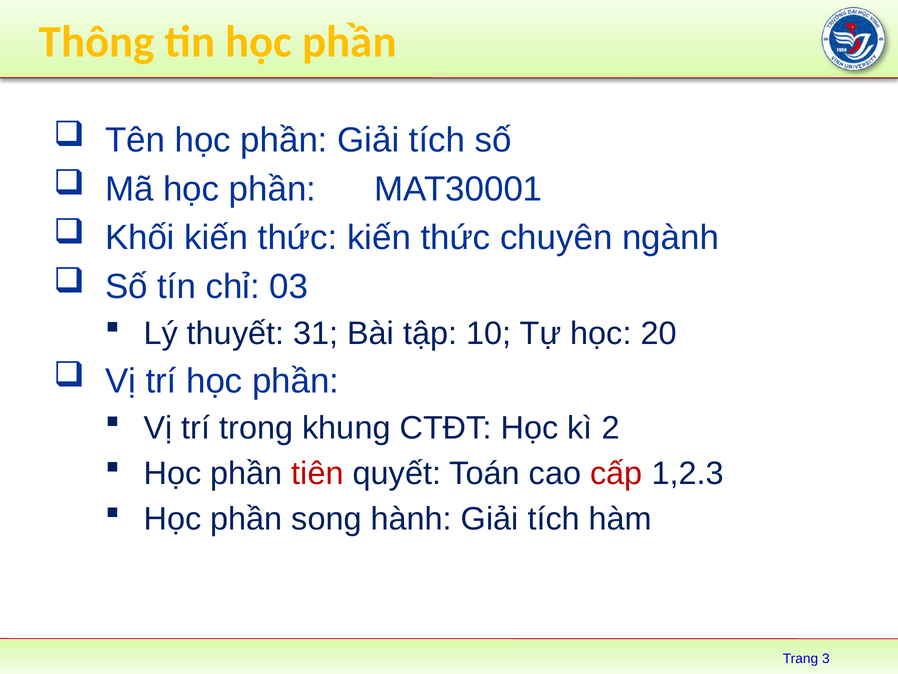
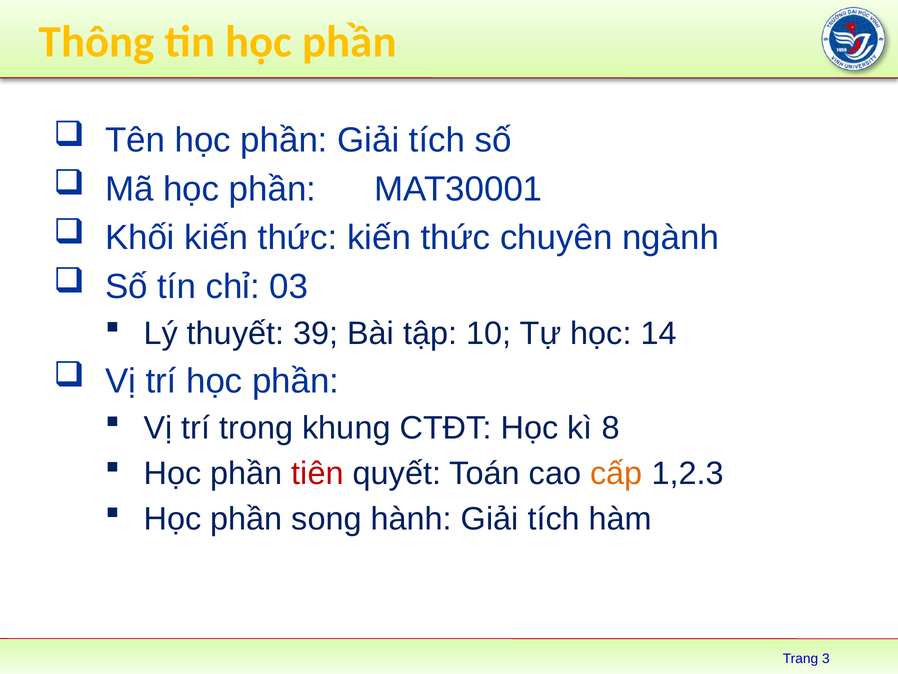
31: 31 -> 39
20: 20 -> 14
2: 2 -> 8
cấp colour: red -> orange
